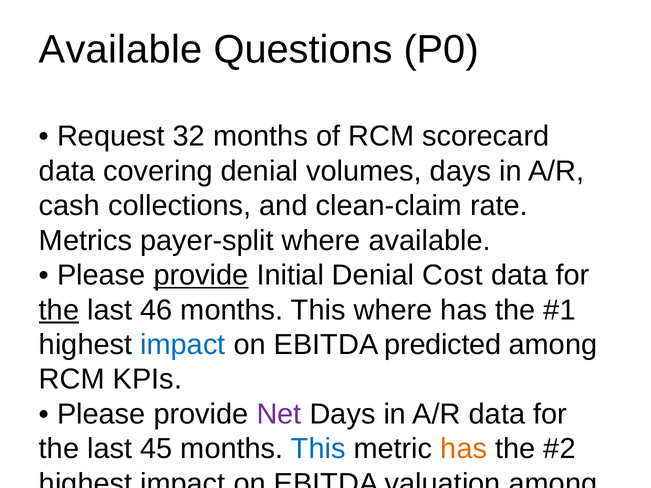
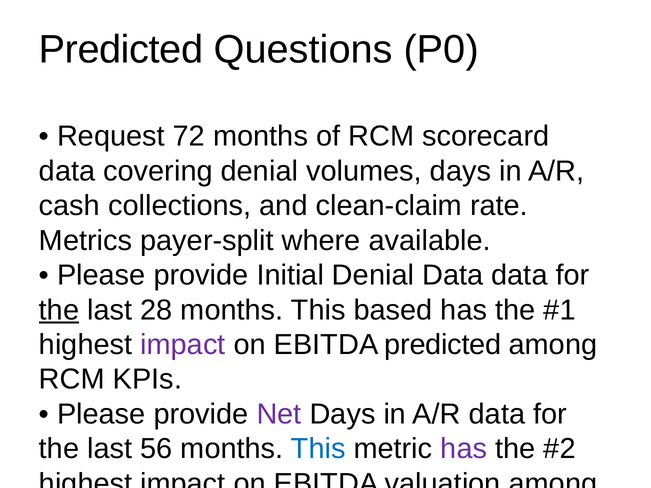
Available at (121, 49): Available -> Predicted
32: 32 -> 72
provide at (201, 275) underline: present -> none
Denial Cost: Cost -> Data
46: 46 -> 28
This where: where -> based
impact at (183, 345) colour: blue -> purple
45: 45 -> 56
has at (464, 449) colour: orange -> purple
